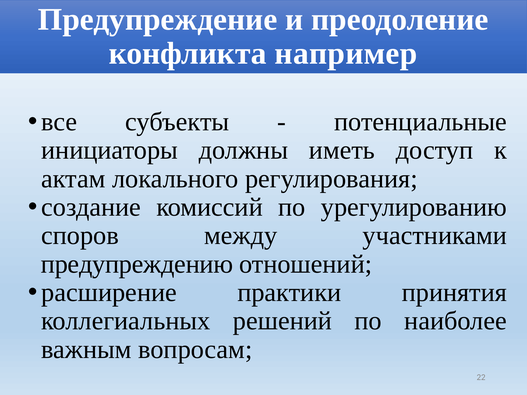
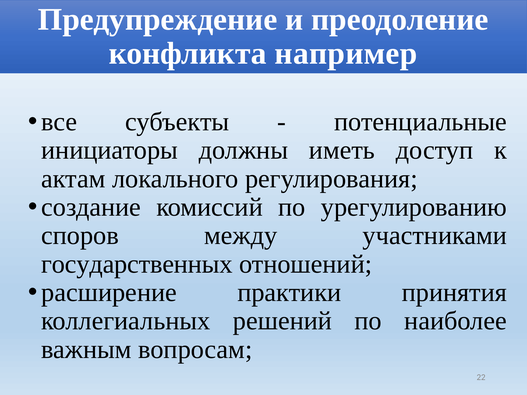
предупреждению: предупреждению -> государственных
